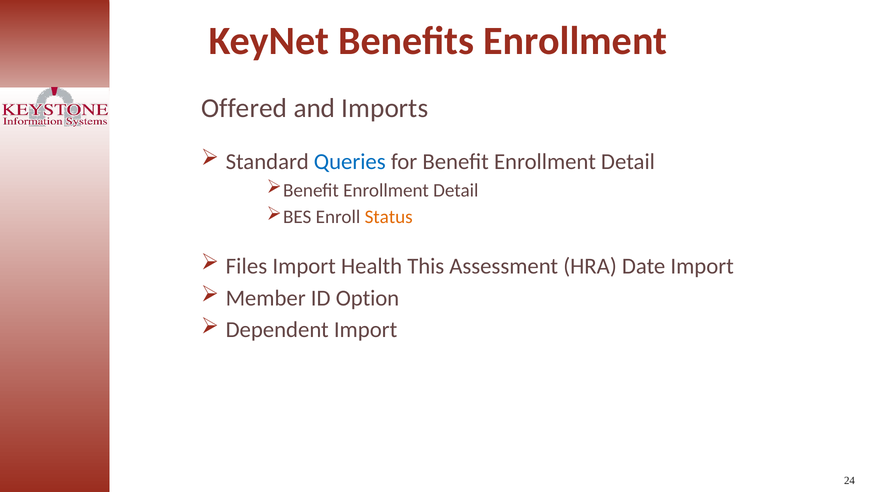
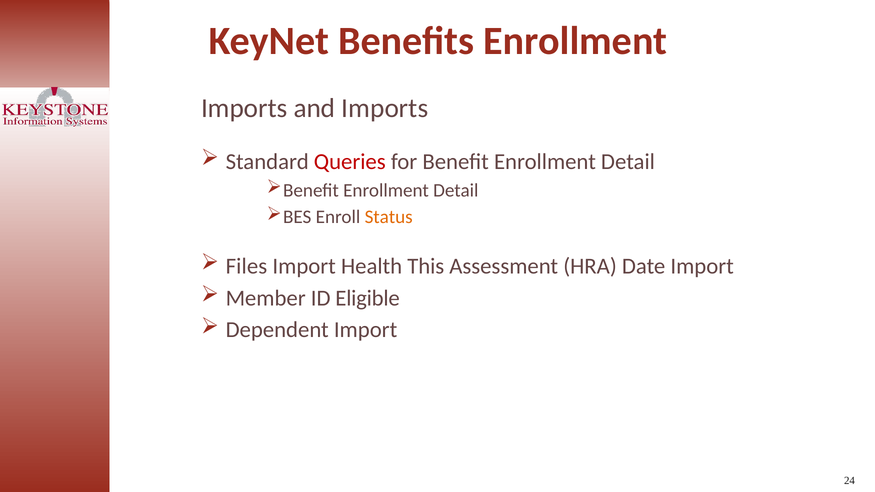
Offered at (244, 108): Offered -> Imports
Queries colour: blue -> red
Option: Option -> Eligible
